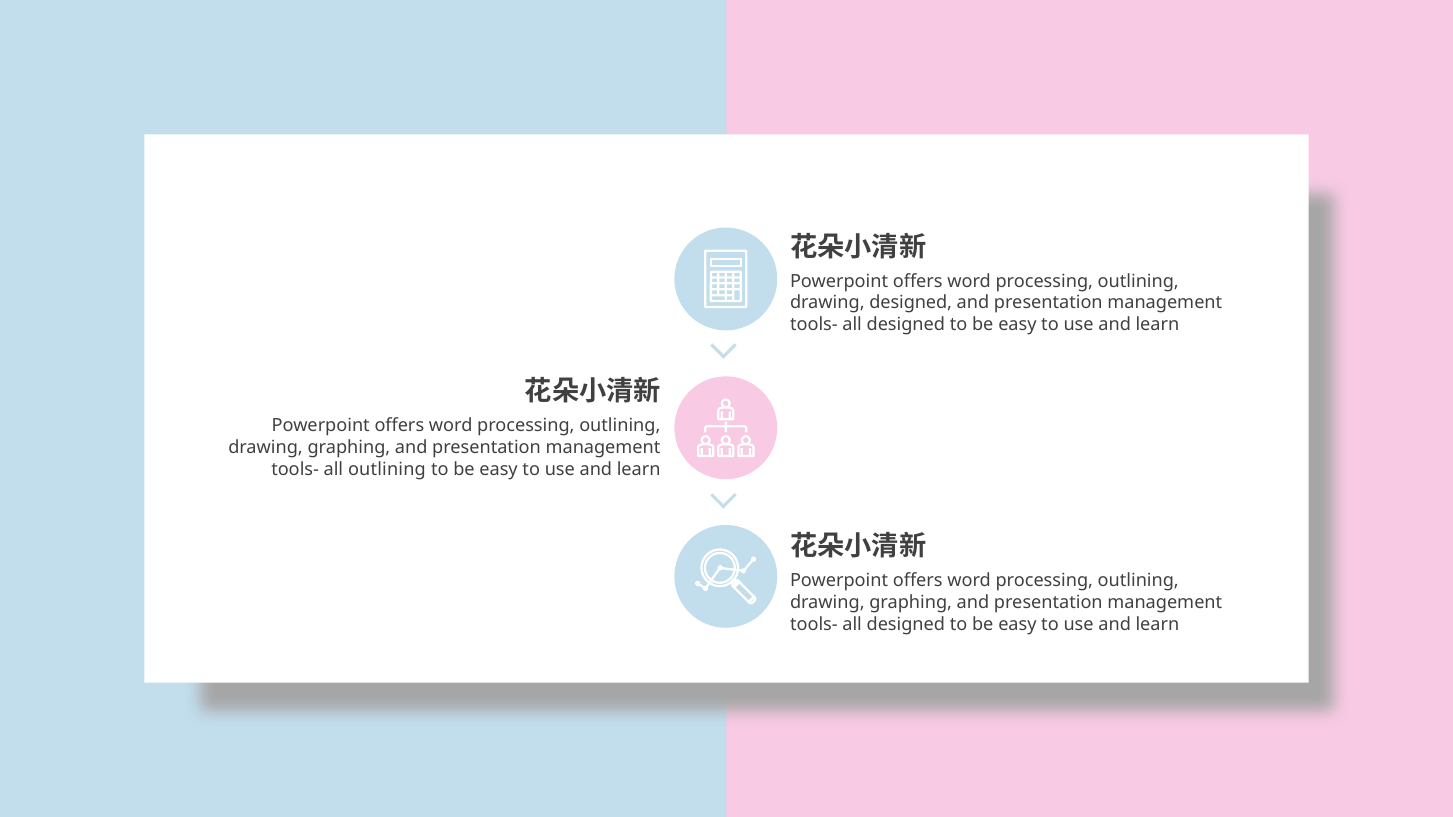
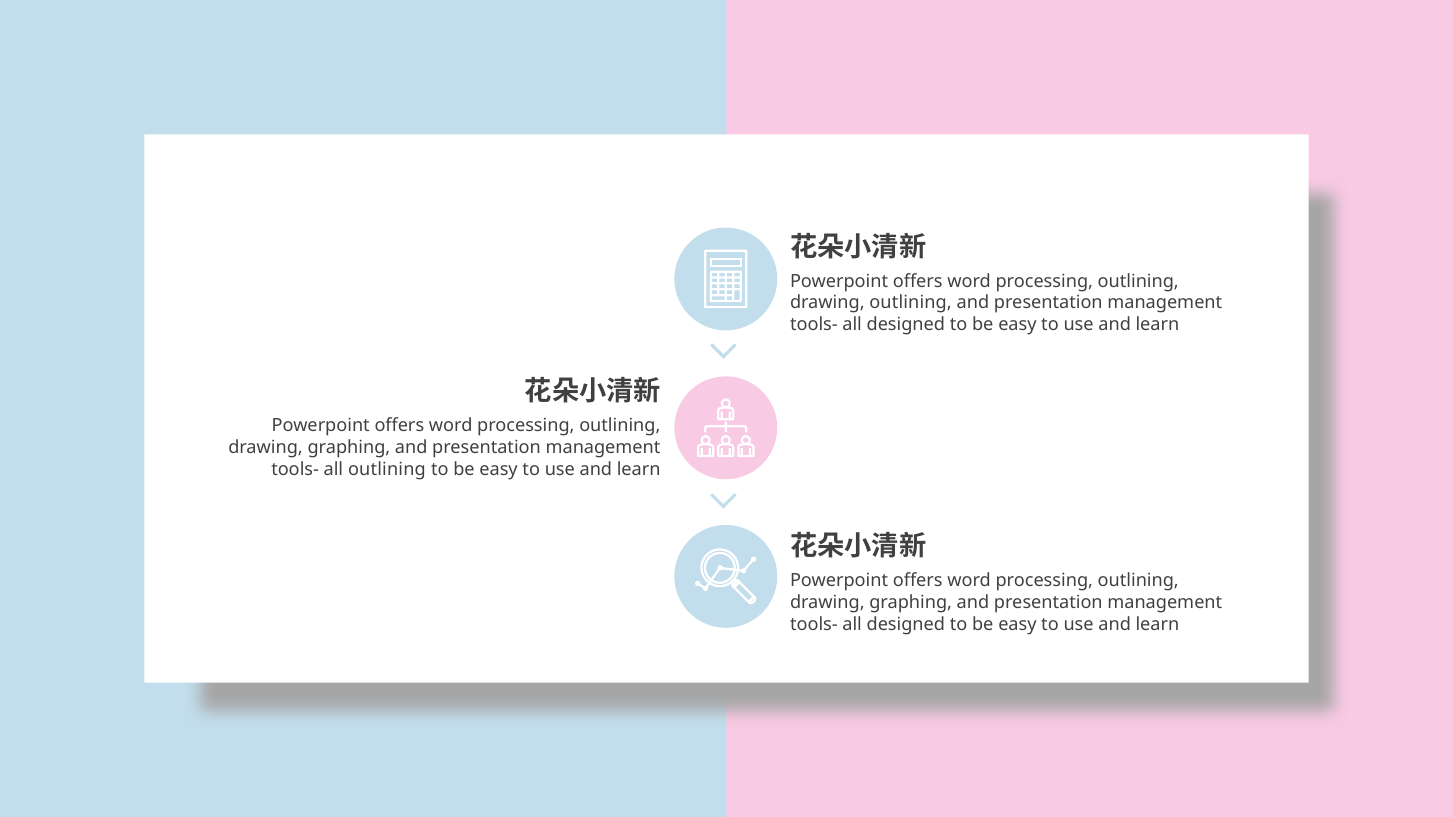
drawing designed: designed -> outlining
